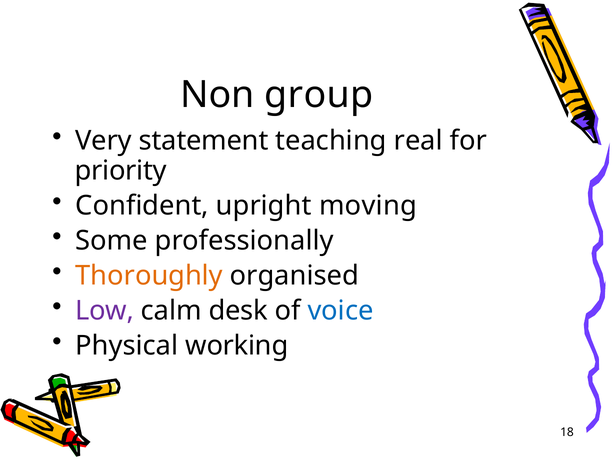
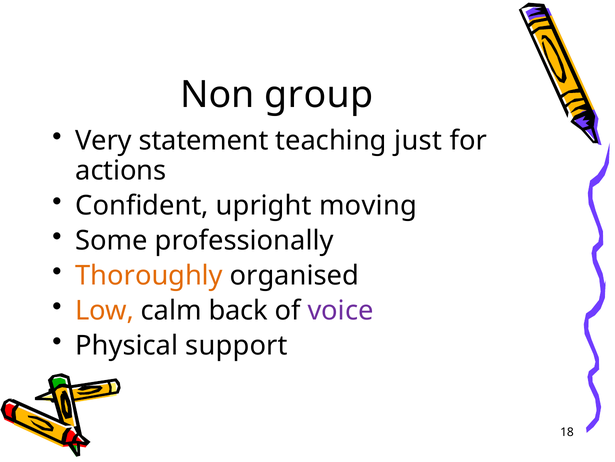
real: real -> just
priority: priority -> actions
Low colour: purple -> orange
desk: desk -> back
voice colour: blue -> purple
working: working -> support
